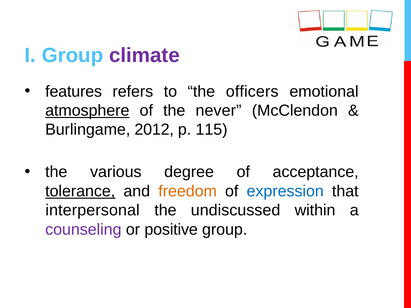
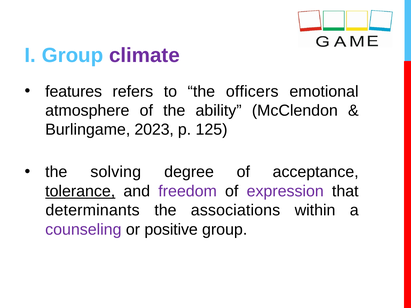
atmosphere underline: present -> none
never: never -> ability
2012: 2012 -> 2023
115: 115 -> 125
various: various -> solving
freedom colour: orange -> purple
expression colour: blue -> purple
interpersonal: interpersonal -> determinants
undiscussed: undiscussed -> associations
